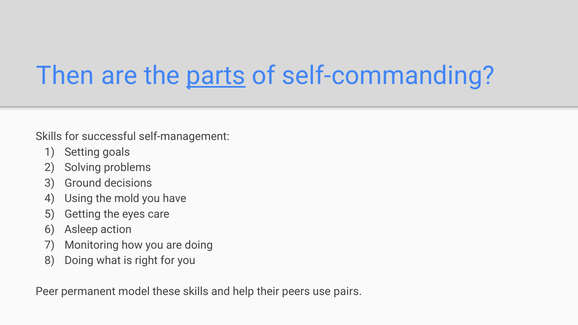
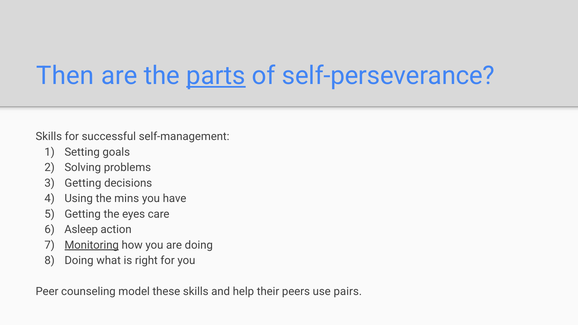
self-commanding: self-commanding -> self-perseverance
Ground at (83, 183): Ground -> Getting
mold: mold -> mins
Monitoring underline: none -> present
permanent: permanent -> counseling
